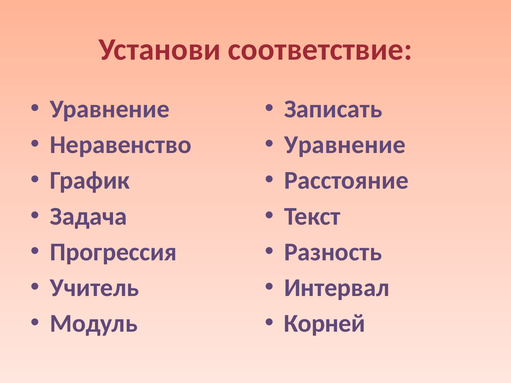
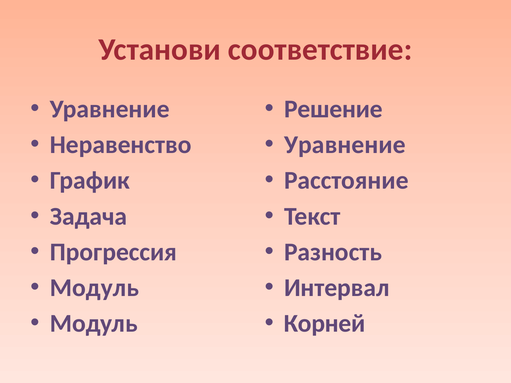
Записать: Записать -> Решение
Учитель at (94, 288): Учитель -> Модуль
